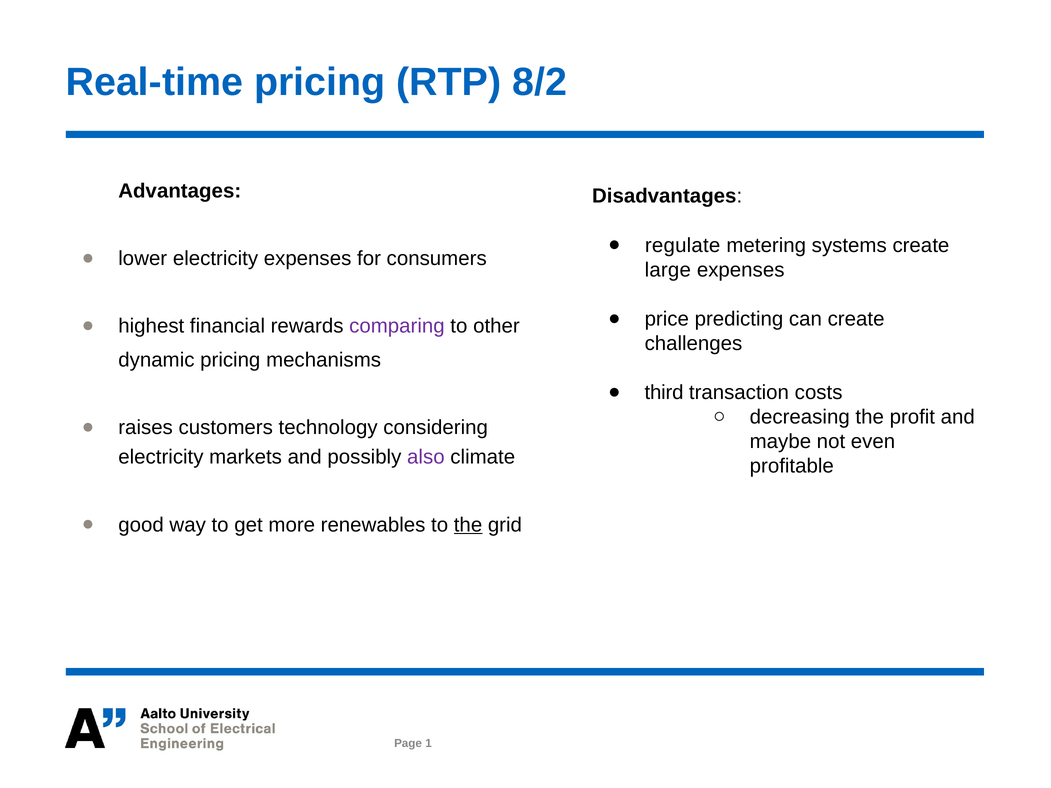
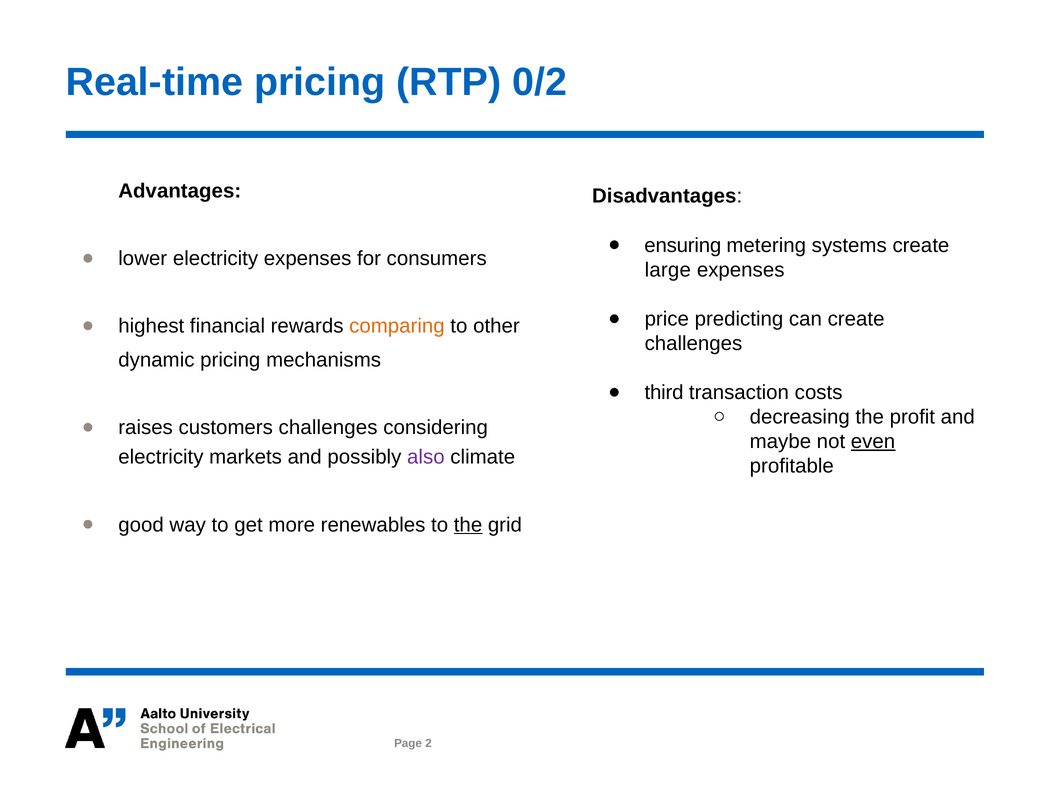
8/2: 8/2 -> 0/2
regulate: regulate -> ensuring
comparing colour: purple -> orange
customers technology: technology -> challenges
even underline: none -> present
1: 1 -> 2
